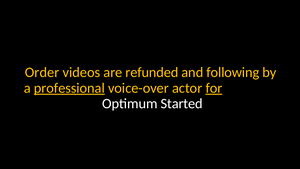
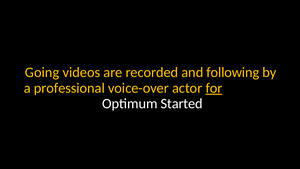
Order: Order -> Going
refunded: refunded -> recorded
professional underline: present -> none
